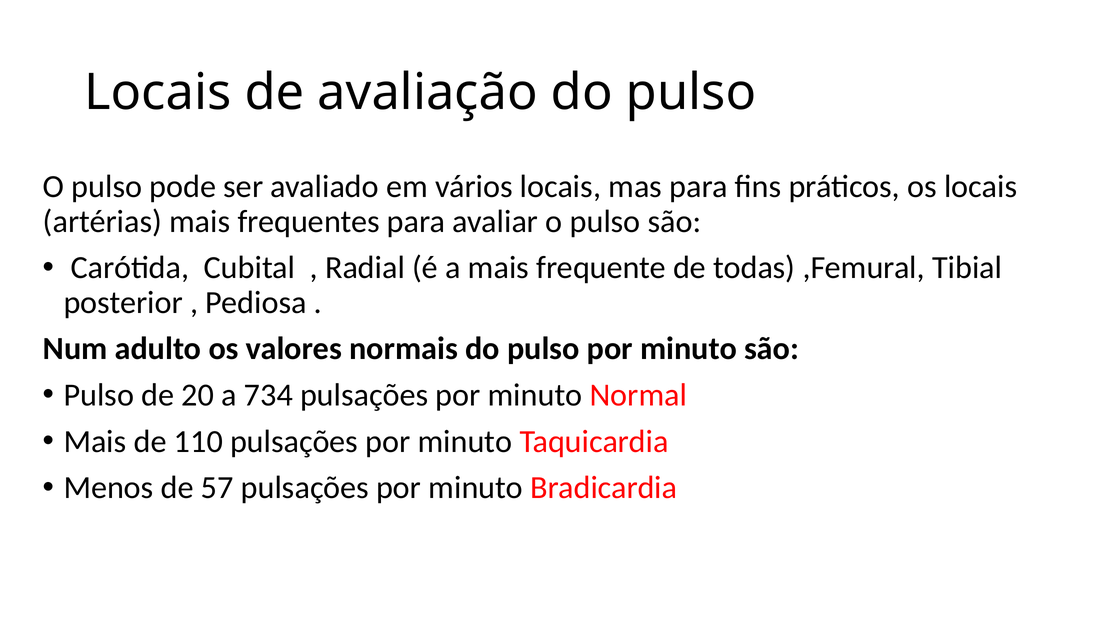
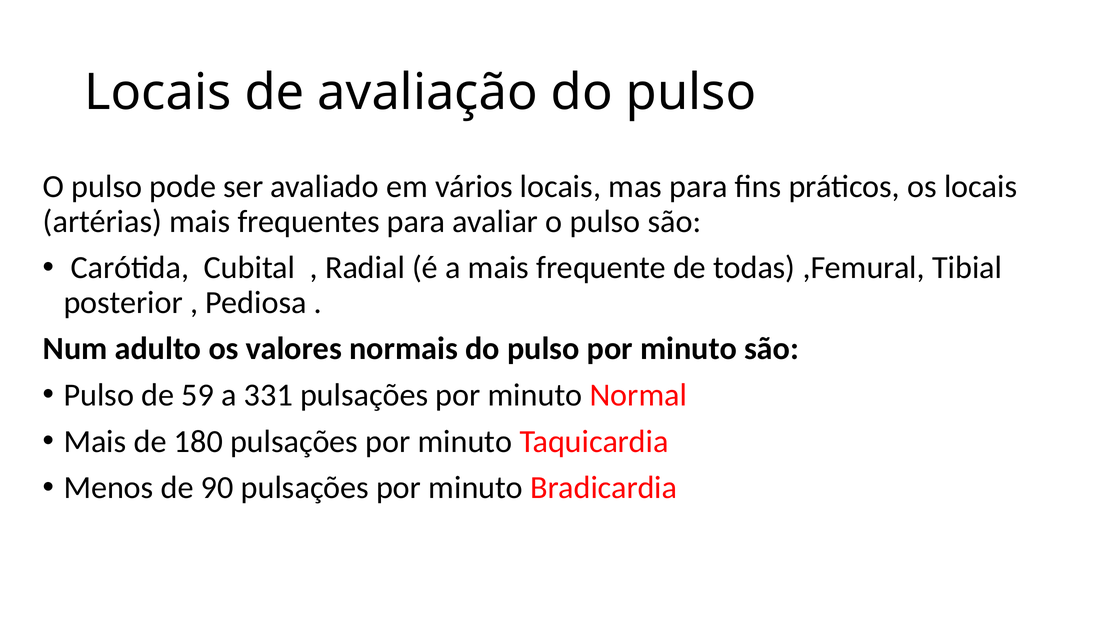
20: 20 -> 59
734: 734 -> 331
110: 110 -> 180
57: 57 -> 90
